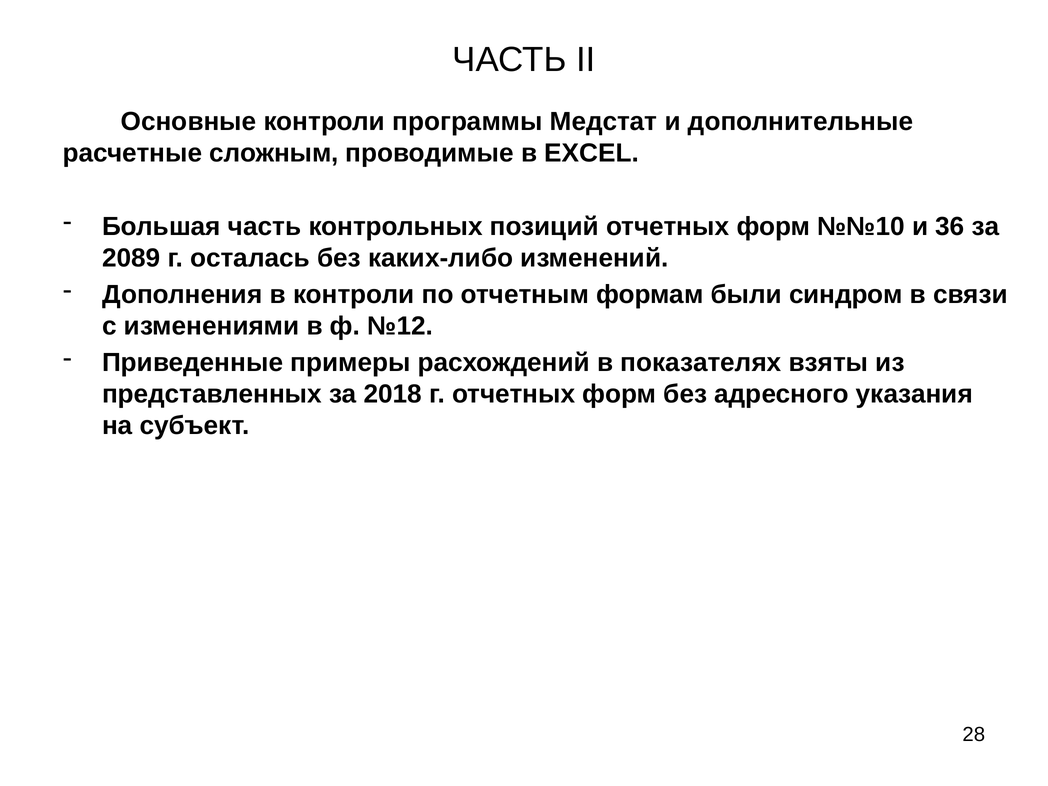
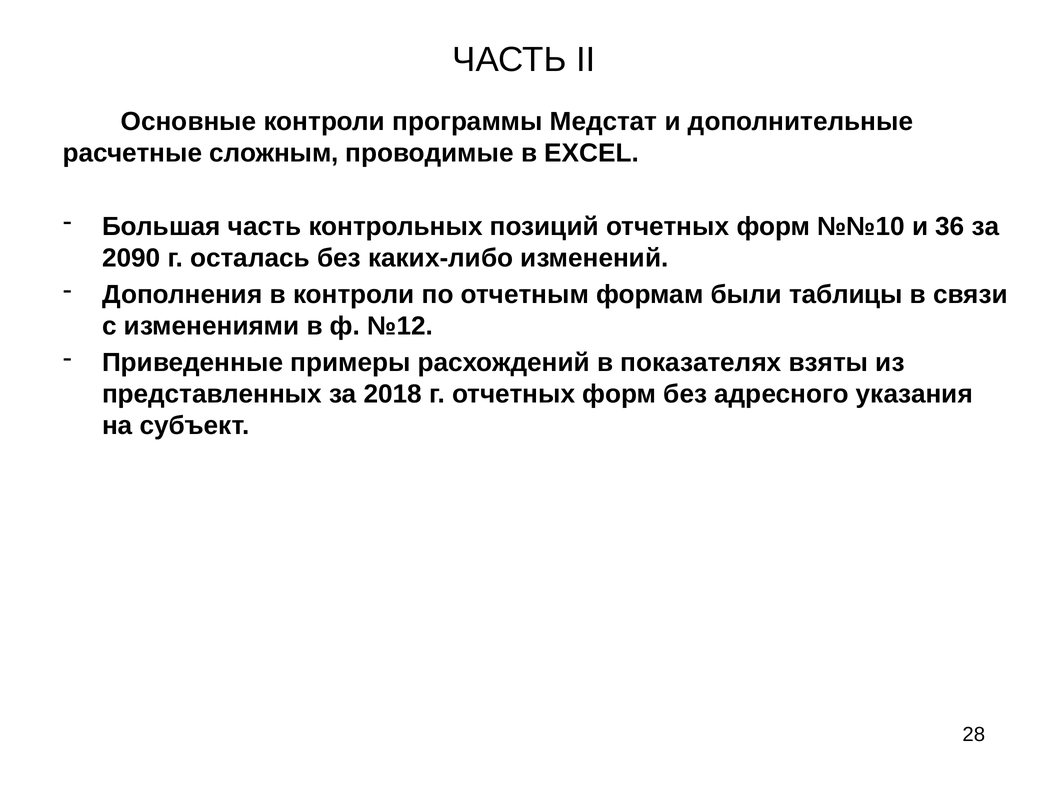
2089: 2089 -> 2090
синдром: синдром -> таблицы
